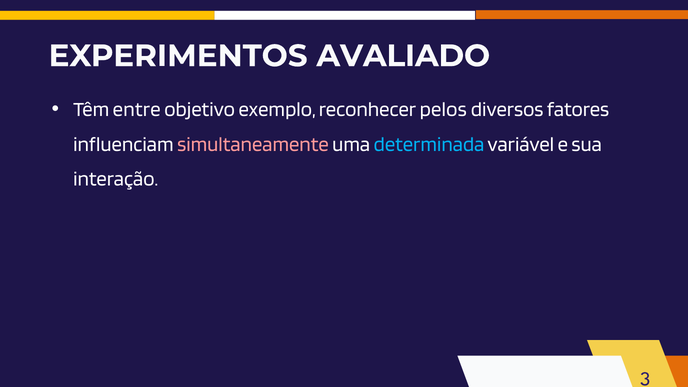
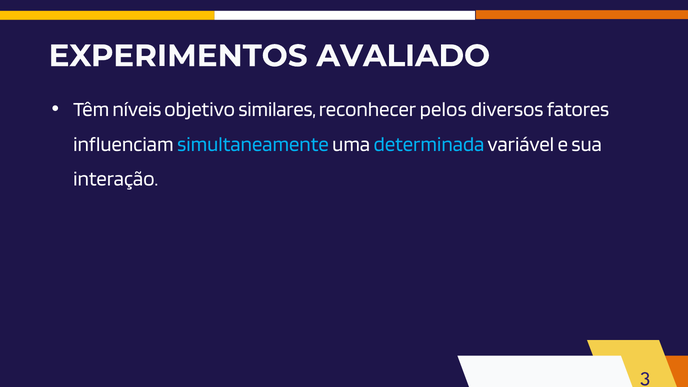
entre: entre -> níveis
exemplo: exemplo -> similares
simultaneamente colour: pink -> light blue
